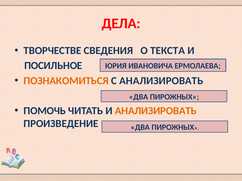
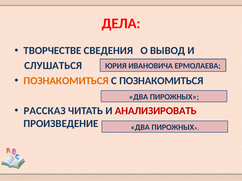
ТЕКСТА: ТЕКСТА -> ВЫВОД
ПОСИЛЬНОЕ: ПОСИЛЬНОЕ -> СЛУШАТЬСЯ
С АНАЛИЗИРОВАТЬ: АНАЛИЗИРОВАТЬ -> ПОЗНАКОМИТЬСЯ
ПОМОЧЬ: ПОМОЧЬ -> РАССКАЗ
АНАЛИЗИРОВАТЬ at (156, 111) colour: orange -> red
